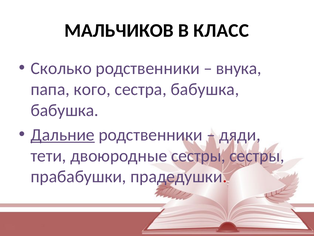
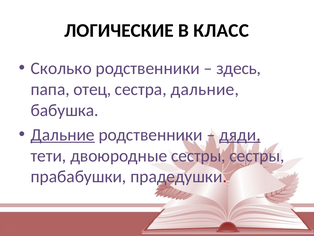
МАЛЬЧИКОВ: МАЛЬЧИКОВ -> ЛОГИЧЕСКИЕ
внука: внука -> здесь
кого: кого -> отец
сестра бабушка: бабушка -> дальние
дяди underline: none -> present
